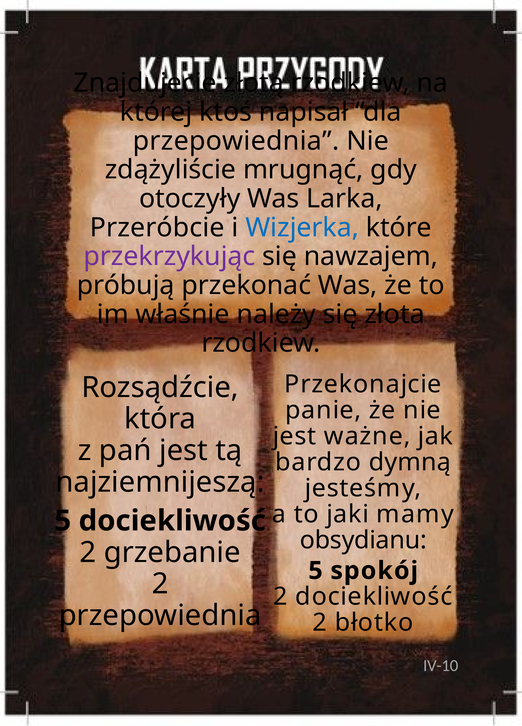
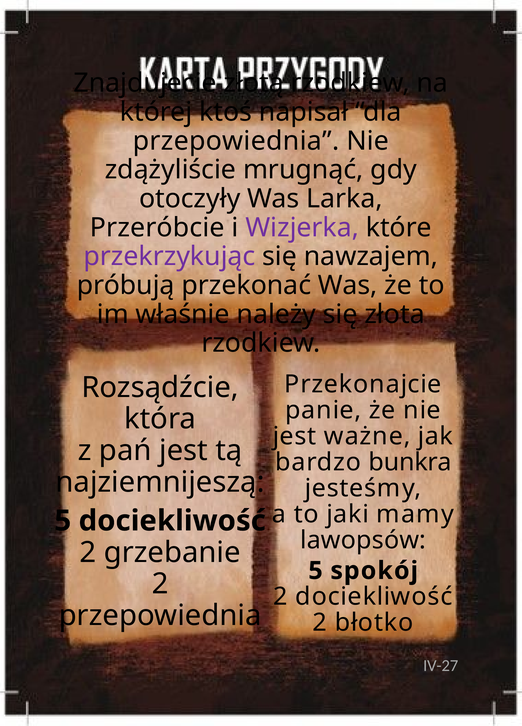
Wizjerka colour: blue -> purple
dymną: dymną -> bunkra
obsydianu: obsydianu -> lawopsów
IV-10: IV-10 -> IV-27
